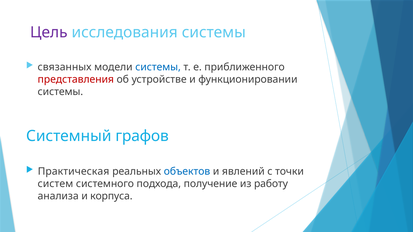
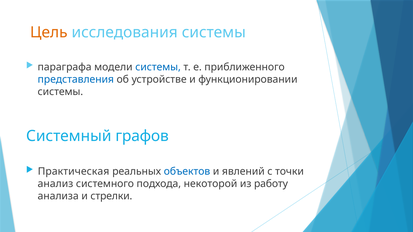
Цель colour: purple -> orange
связанных: связанных -> параграфа
представления colour: red -> blue
систем: систем -> анализ
получение: получение -> некоторой
корпуса: корпуса -> стрелки
